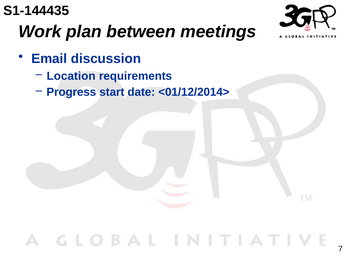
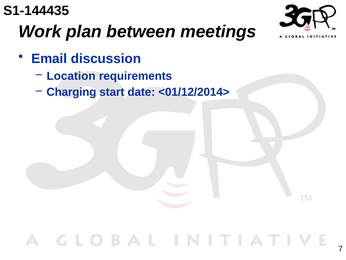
Progress: Progress -> Charging
